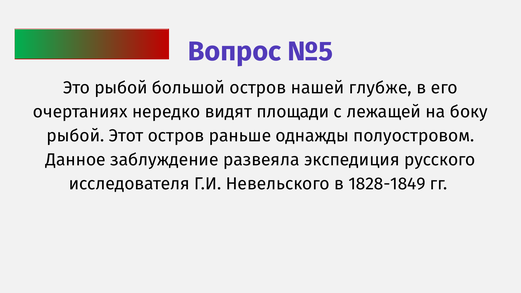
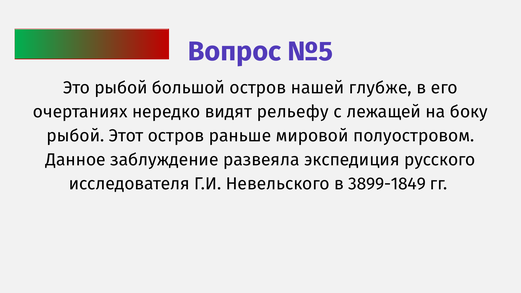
площади: площади -> рельефу
однажды: однажды -> мировой
1828-1849: 1828-1849 -> 3899-1849
